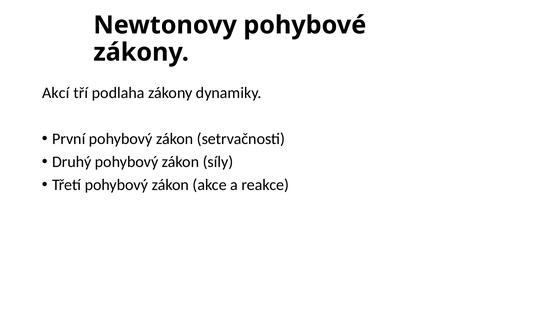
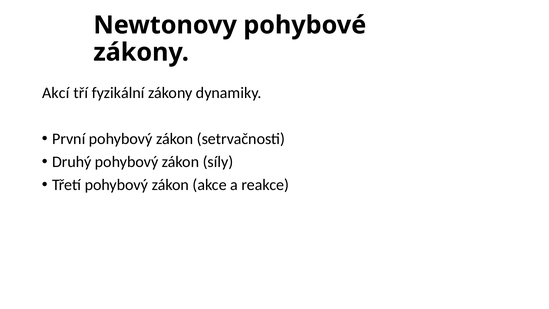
podlaha: podlaha -> fyzikální
